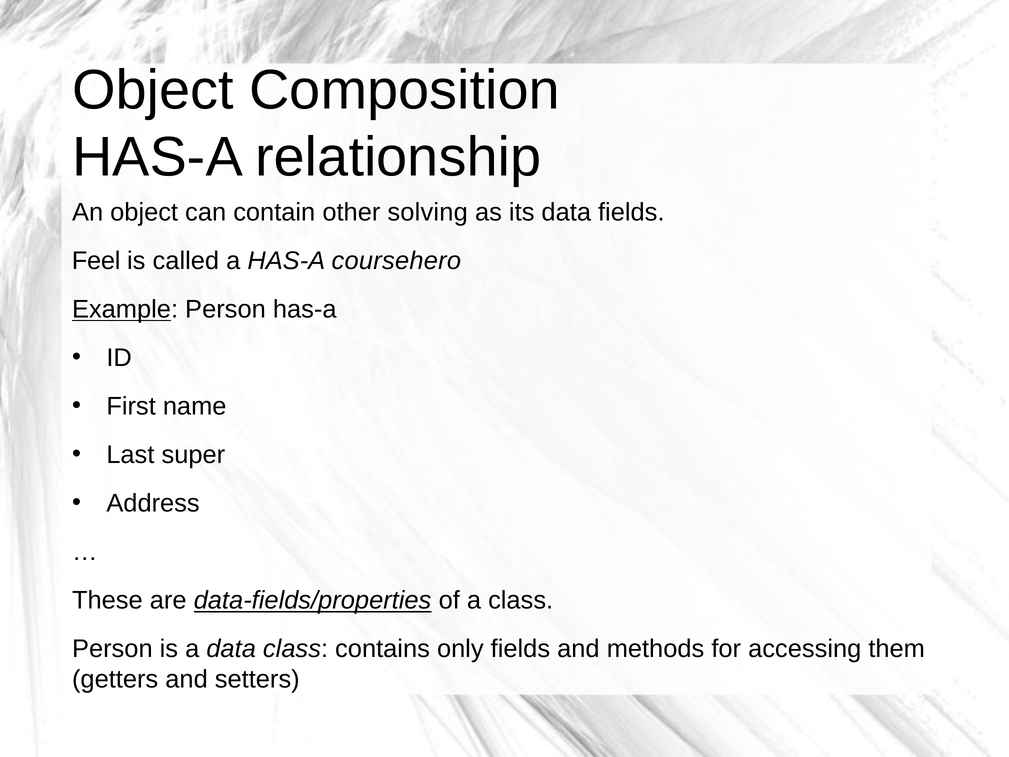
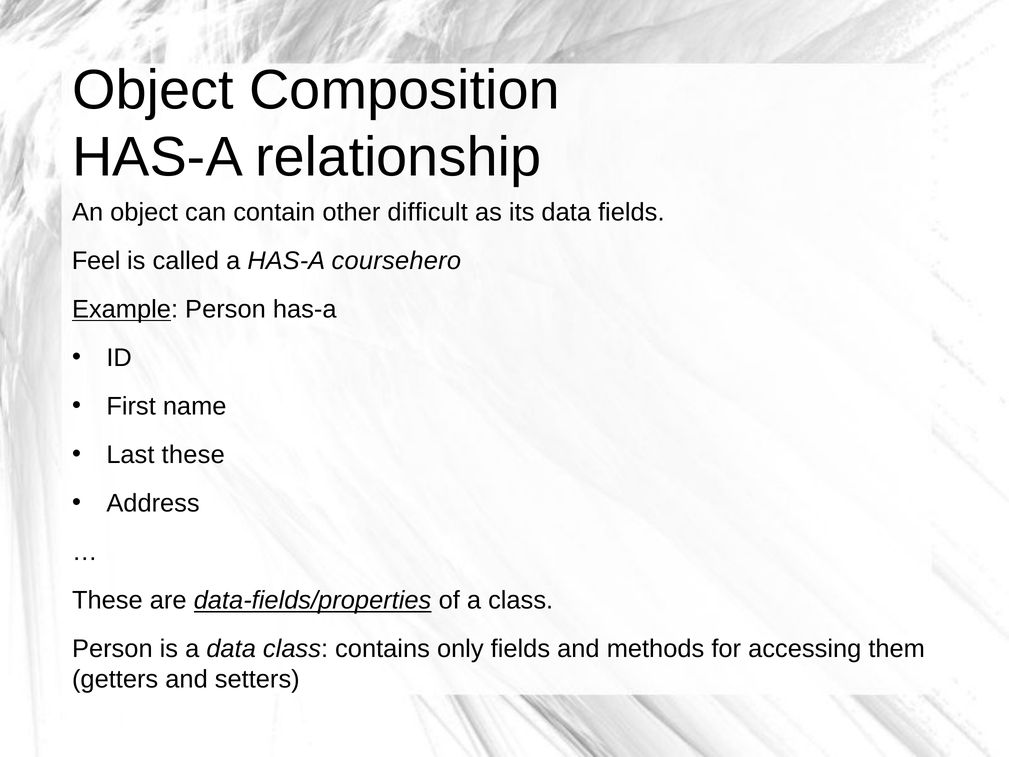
solving: solving -> difficult
Last super: super -> these
